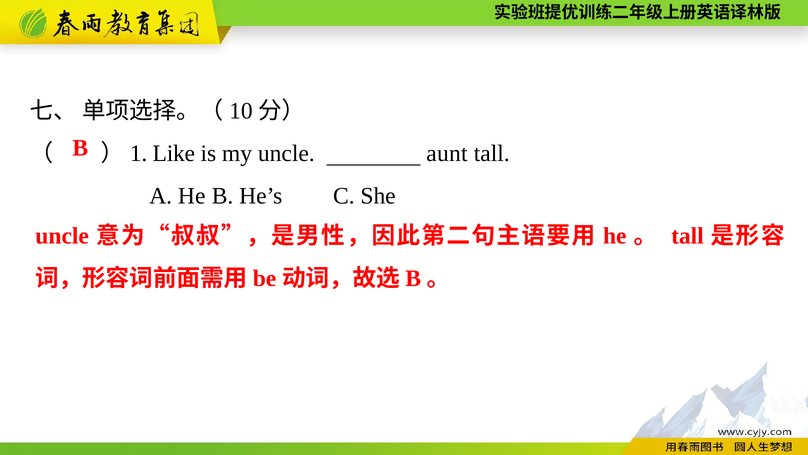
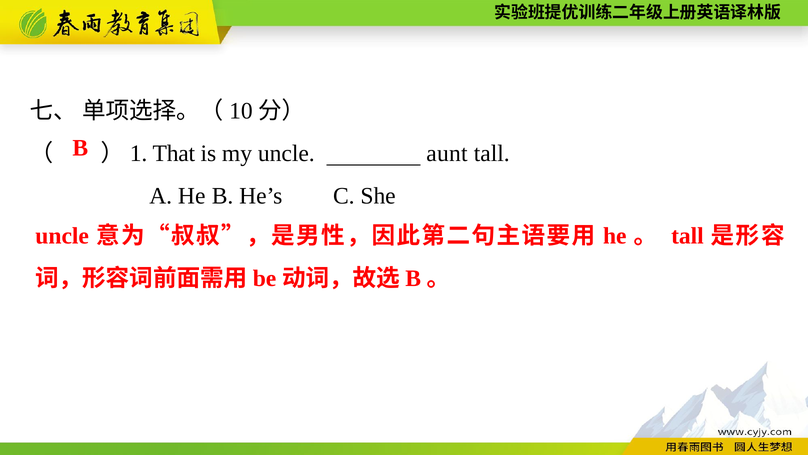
Like: Like -> That
